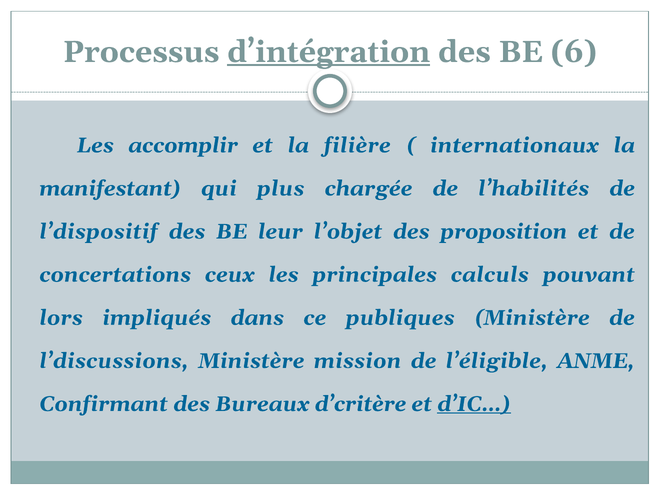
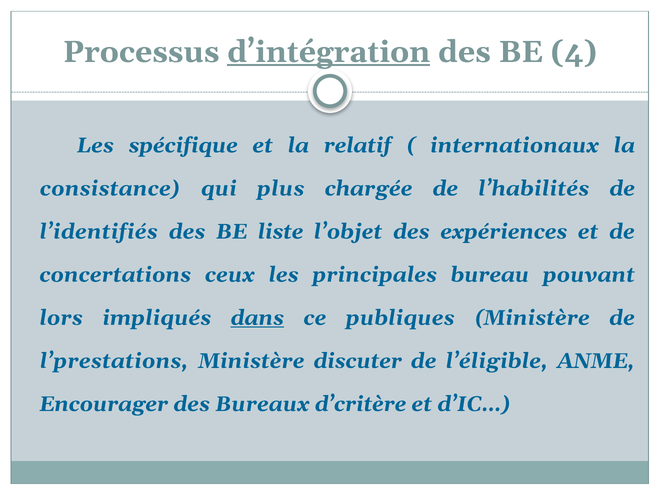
6: 6 -> 4
accomplir: accomplir -> spécifique
filière: filière -> relatif
manifestant: manifestant -> consistance
l’dispositif: l’dispositif -> l’identifiés
leur: leur -> liste
proposition: proposition -> expériences
calculs: calculs -> bureau
dans underline: none -> present
l’discussions: l’discussions -> l’prestations
mission: mission -> discuter
Confirmant: Confirmant -> Encourager
d’IC… underline: present -> none
